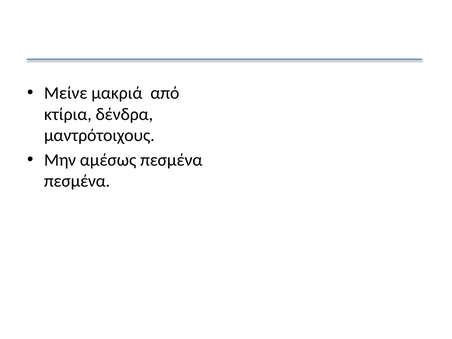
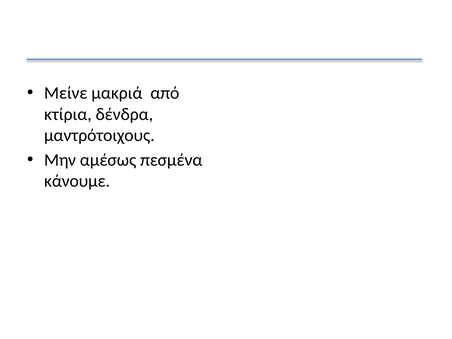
πεσμένα at (77, 181): πεσμένα -> κάνουμε
